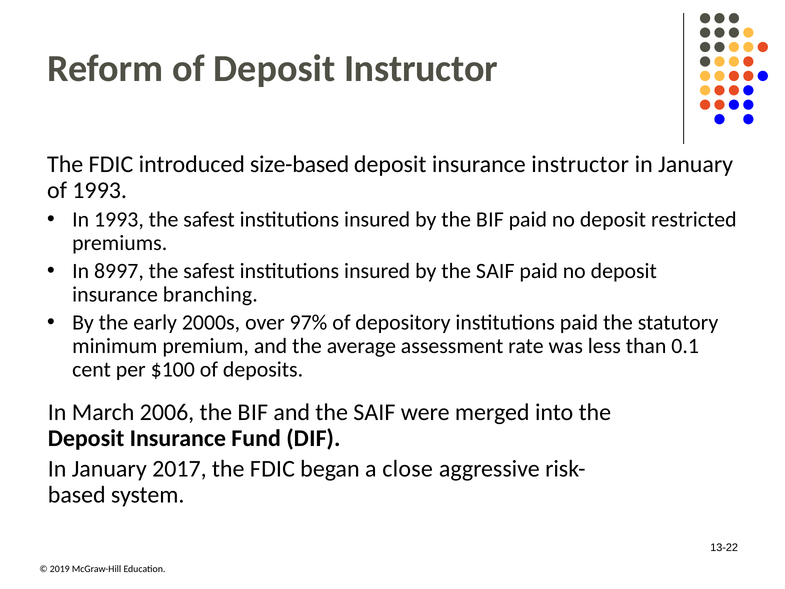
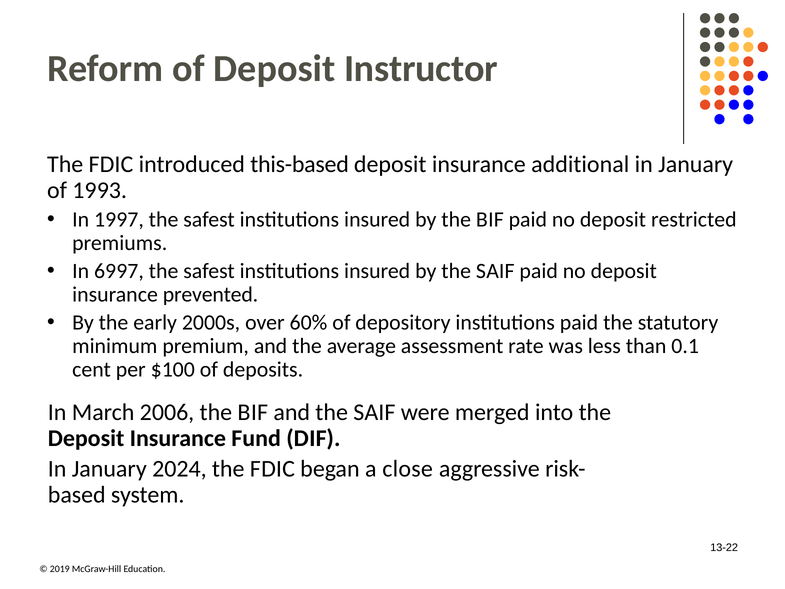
size-based: size-based -> this-based
insurance instructor: instructor -> additional
In 19 93: 93 -> 97
89: 89 -> 69
branching: branching -> prevented
97%: 97% -> 60%
2017: 2017 -> 2024
